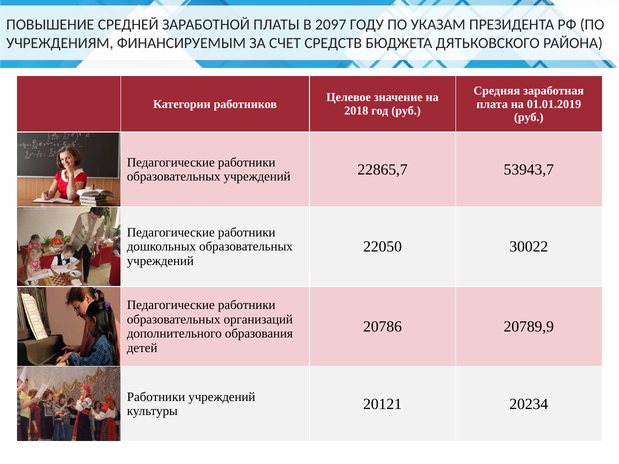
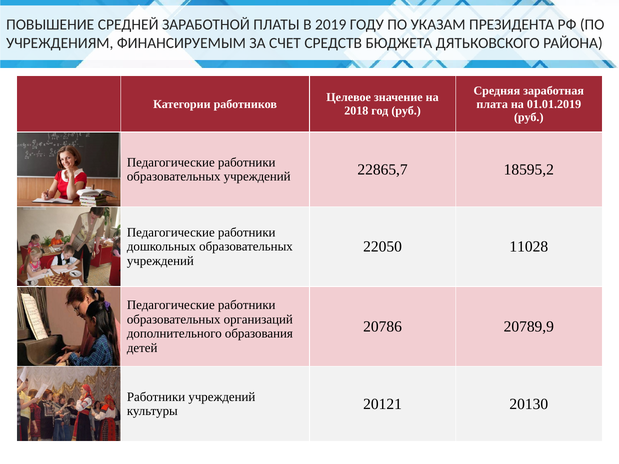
2097: 2097 -> 2019
53943,7: 53943,7 -> 18595,2
30022: 30022 -> 11028
20234: 20234 -> 20130
